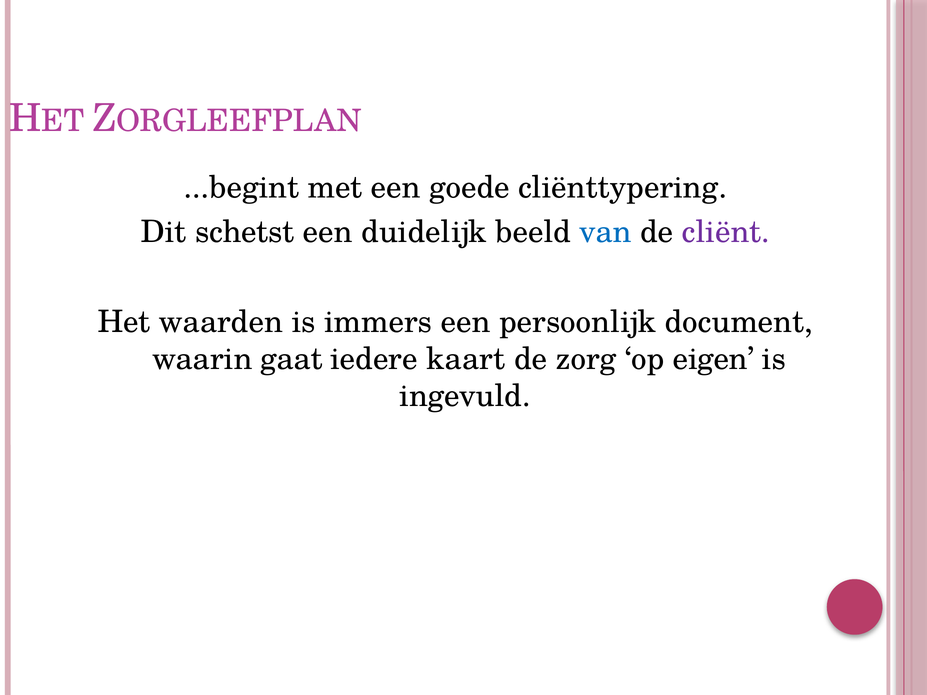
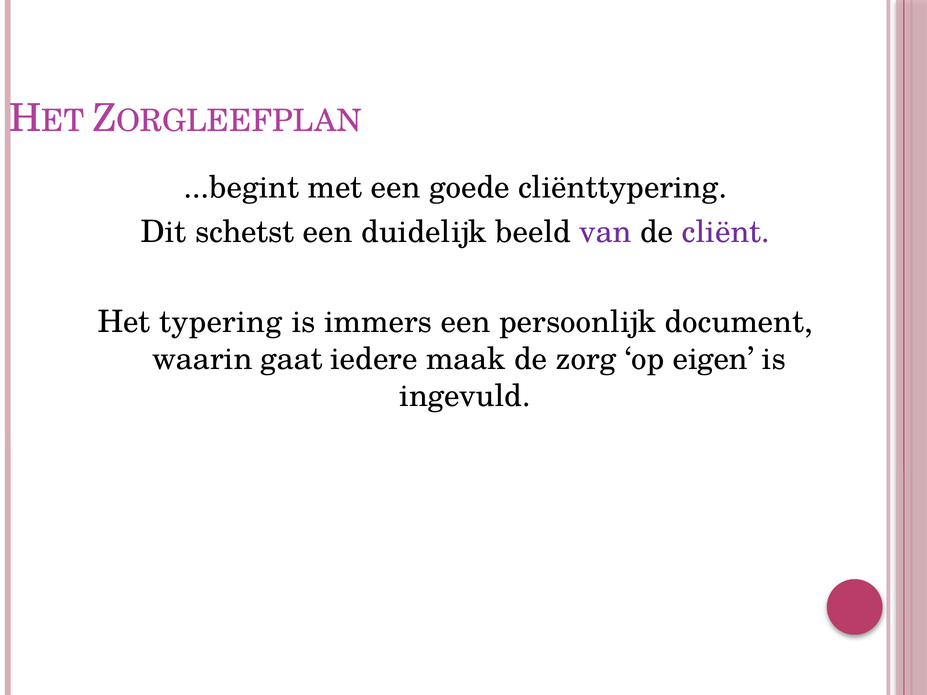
van colour: blue -> purple
waarden: waarden -> typering
kaart: kaart -> maak
